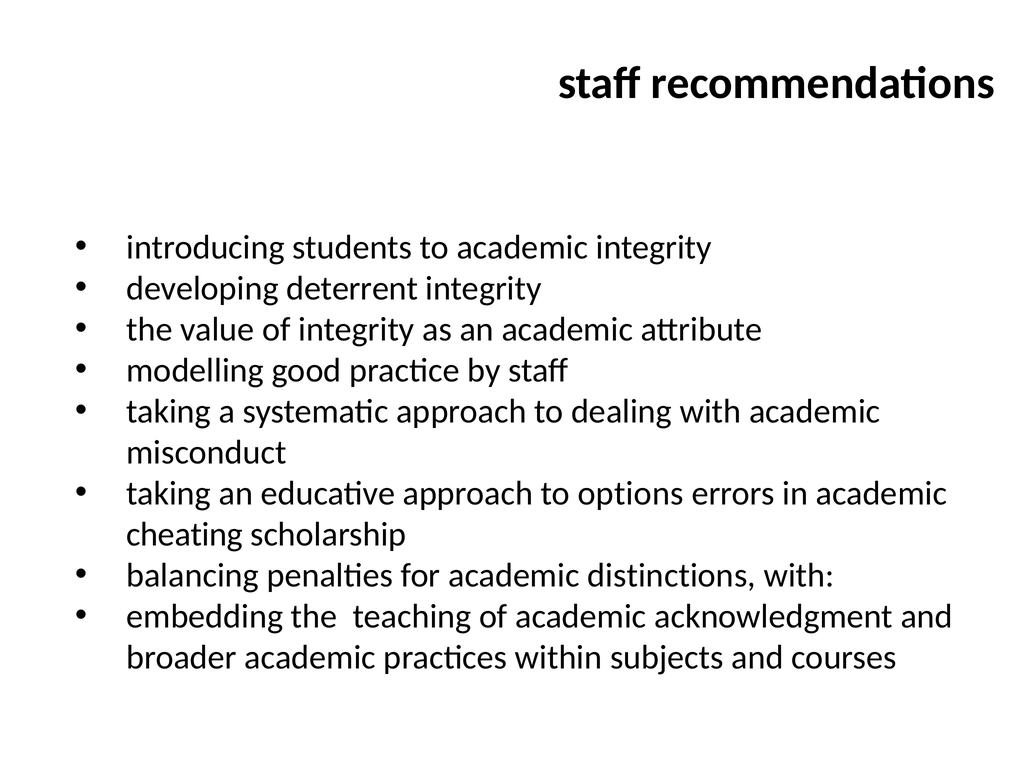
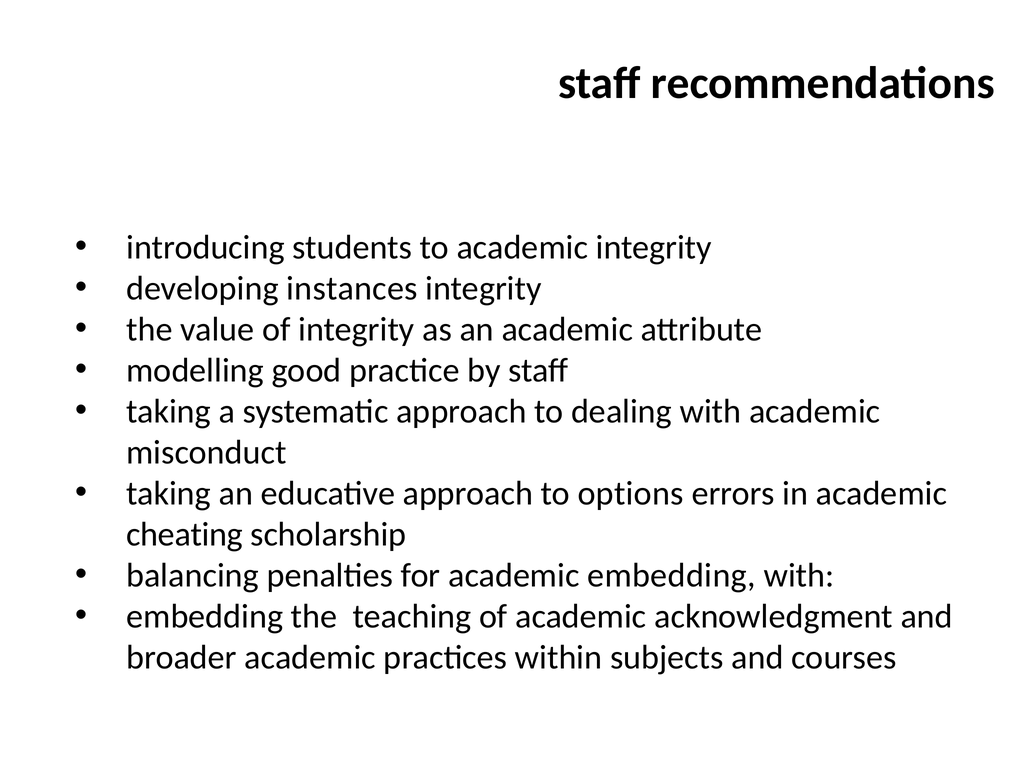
deterrent: deterrent -> instances
academic distinctions: distinctions -> embedding
